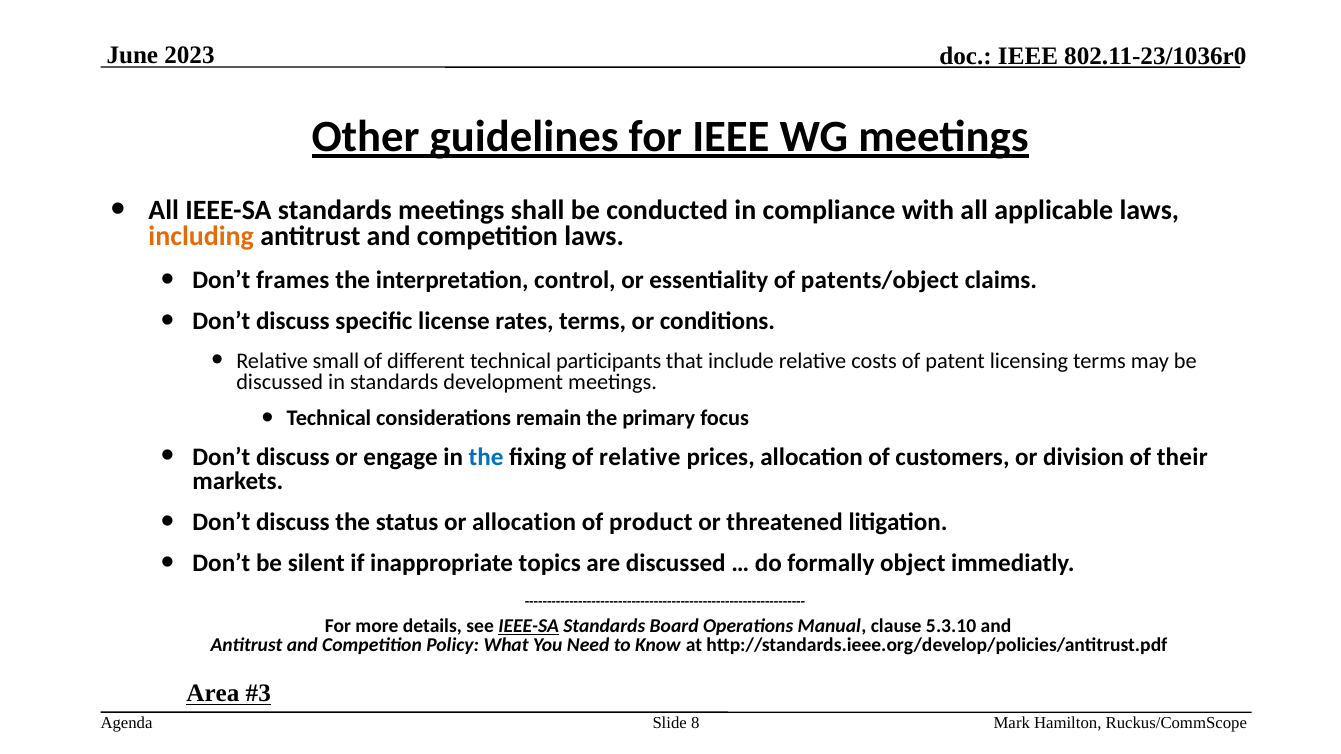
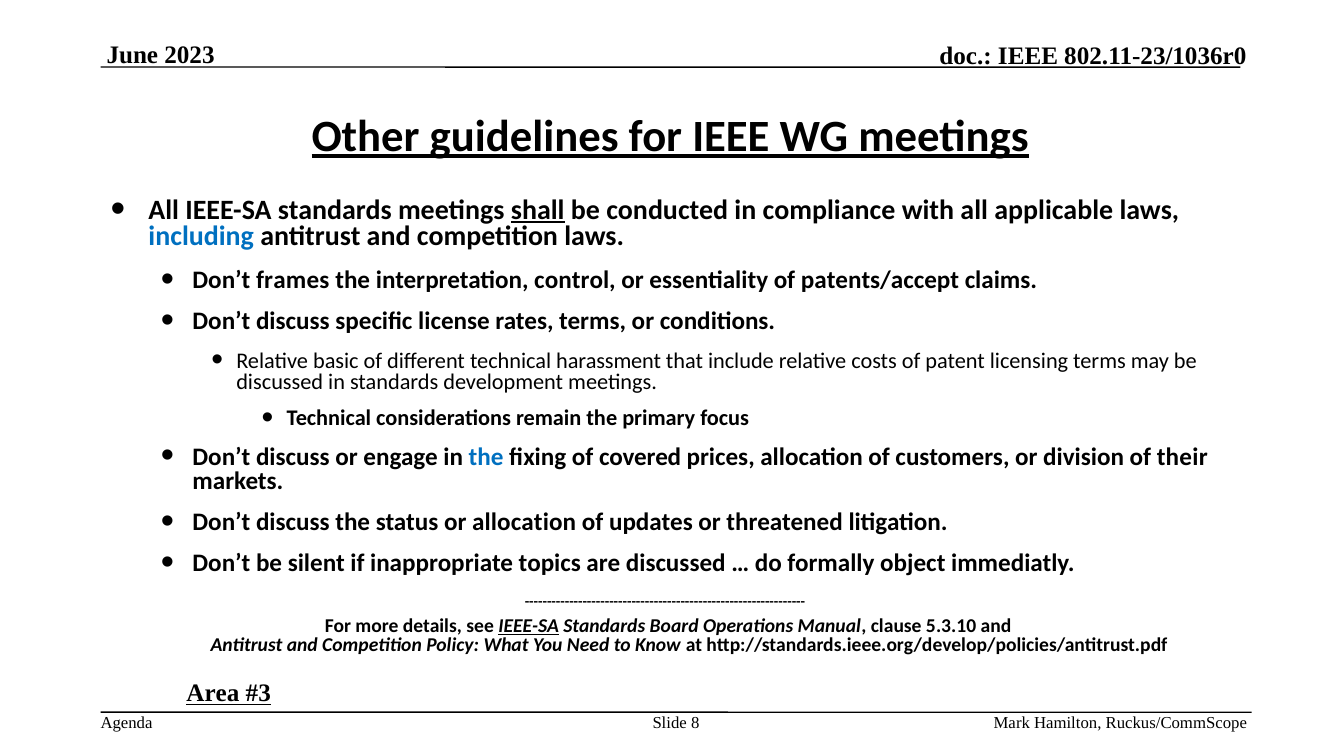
shall underline: none -> present
including colour: orange -> blue
patents/object: patents/object -> patents/accept
small: small -> basic
participants: participants -> harassment
of relative: relative -> covered
product: product -> updates
